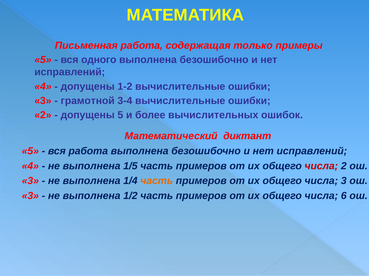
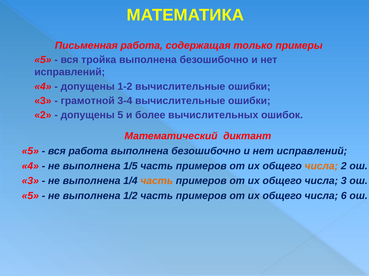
одного: одного -> тройка
числа at (321, 166) colour: red -> orange
3 at (30, 196): 3 -> 5
